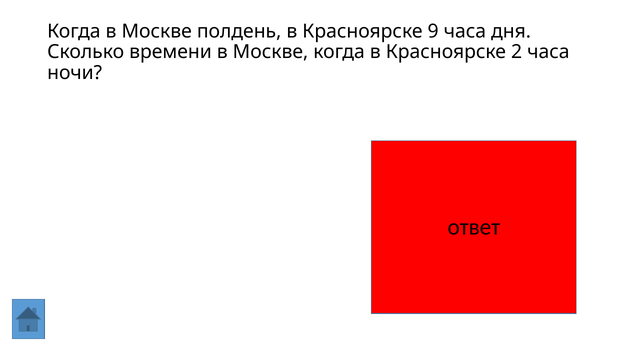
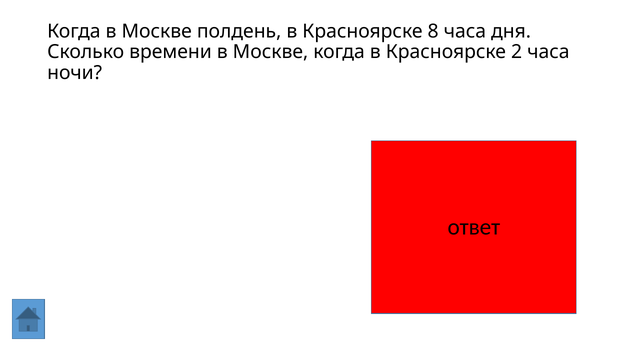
9: 9 -> 8
